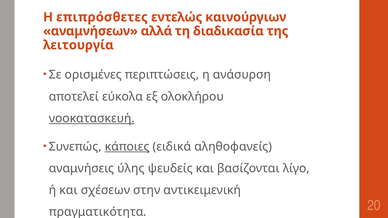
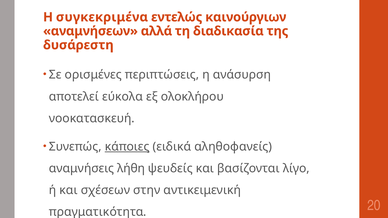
επιπρόσθετες: επιπρόσθετες -> συγκεκριμένα
λειτουργία: λειτουργία -> δυσάρεστη
νοοκατασκευή underline: present -> none
ύλης: ύλης -> λήθη
